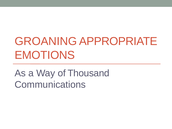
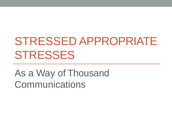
GROANING: GROANING -> STRESSED
EMOTIONS: EMOTIONS -> STRESSES
